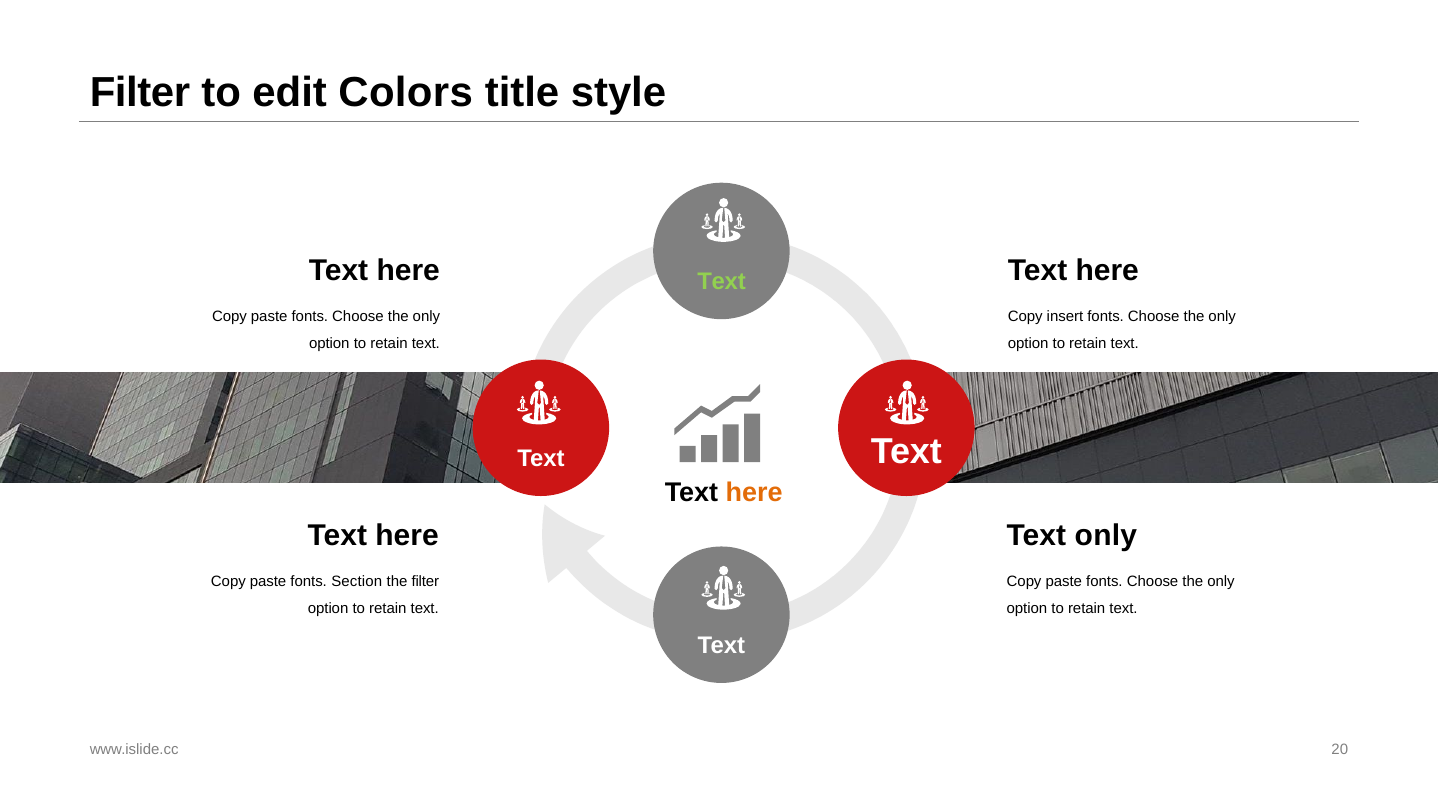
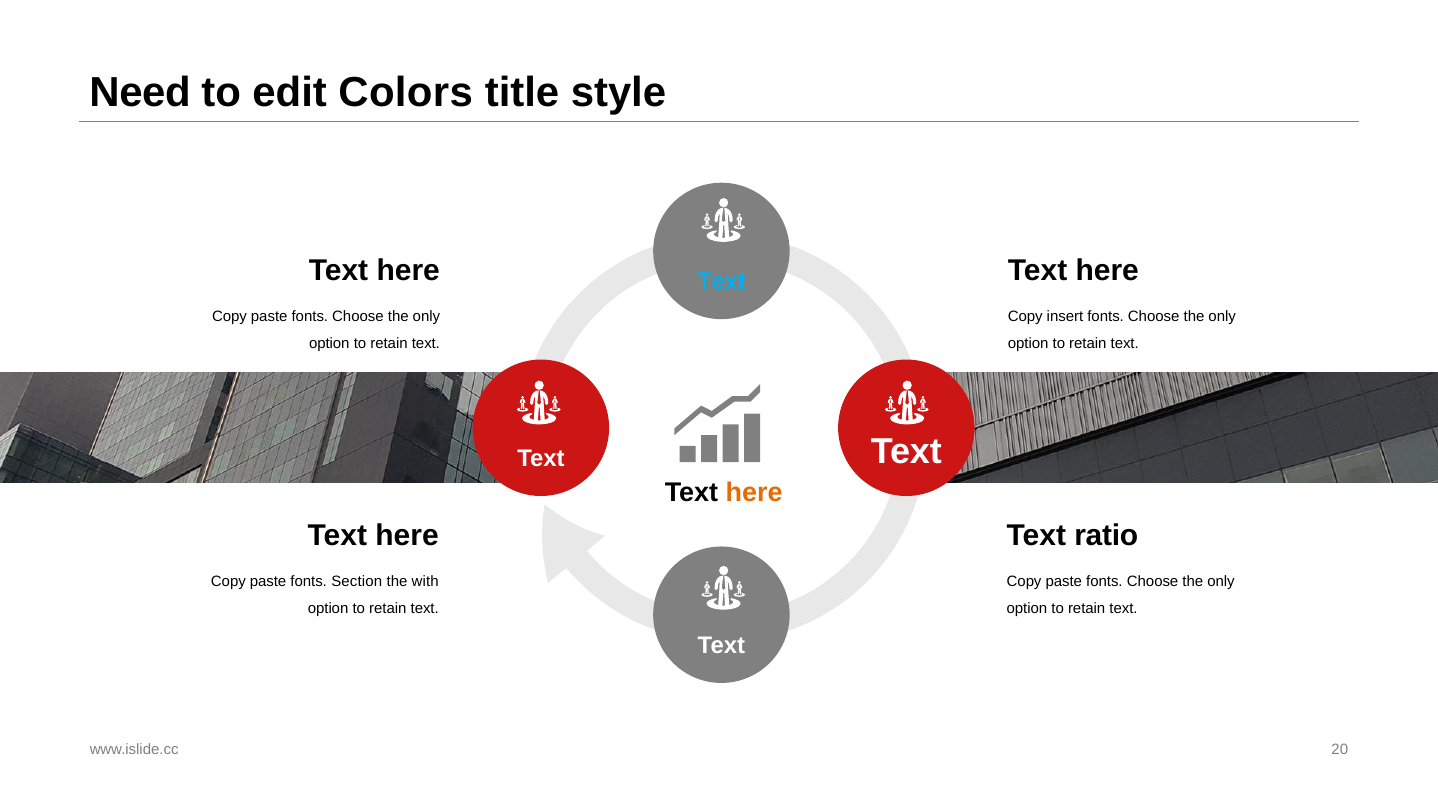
Filter at (140, 93): Filter -> Need
Text at (722, 282) colour: light green -> light blue
Text only: only -> ratio
the filter: filter -> with
